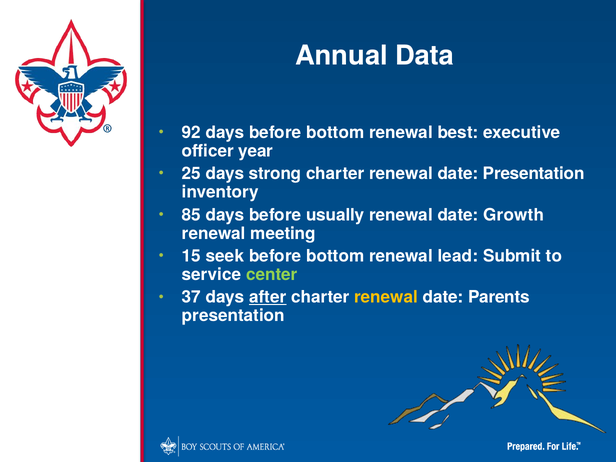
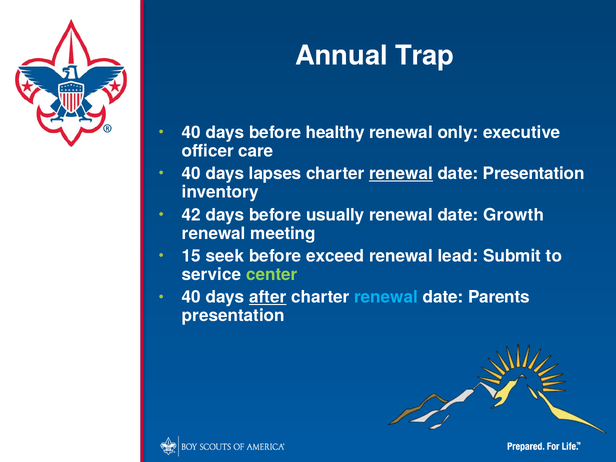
Data: Data -> Trap
92 at (191, 132): 92 -> 40
days before bottom: bottom -> healthy
best: best -> only
year: year -> care
25 at (191, 174): 25 -> 40
strong: strong -> lapses
renewal at (401, 174) underline: none -> present
85: 85 -> 42
bottom at (335, 256): bottom -> exceed
37 at (191, 297): 37 -> 40
renewal at (386, 297) colour: yellow -> light blue
